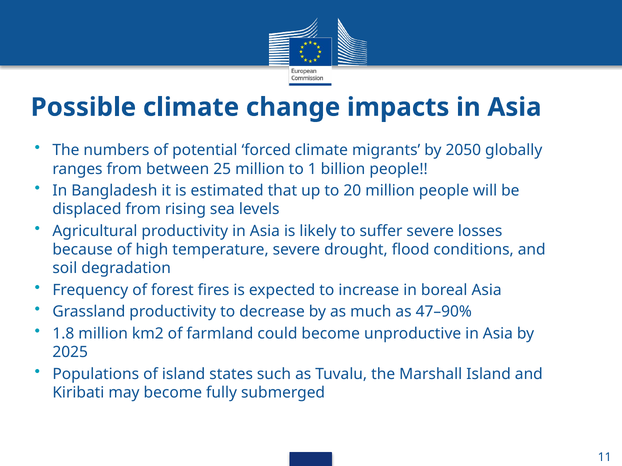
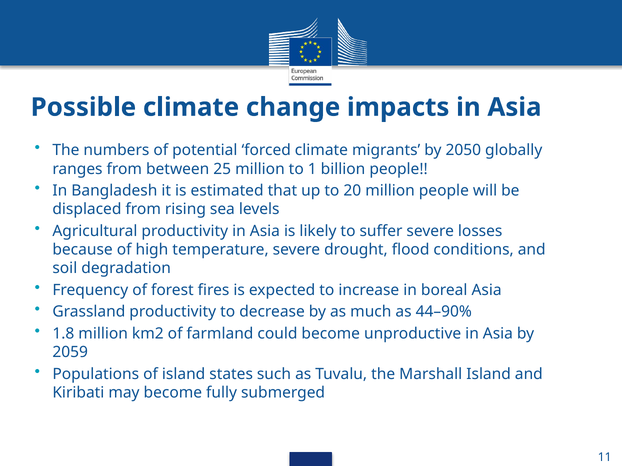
47–90%: 47–90% -> 44–90%
2025: 2025 -> 2059
